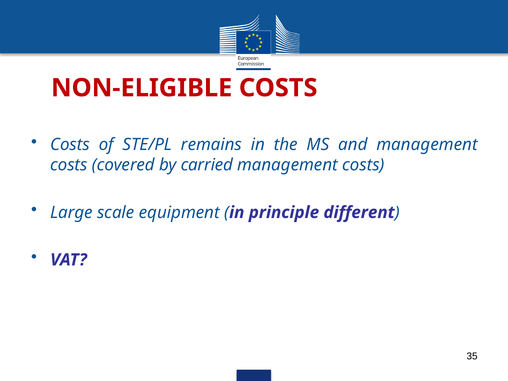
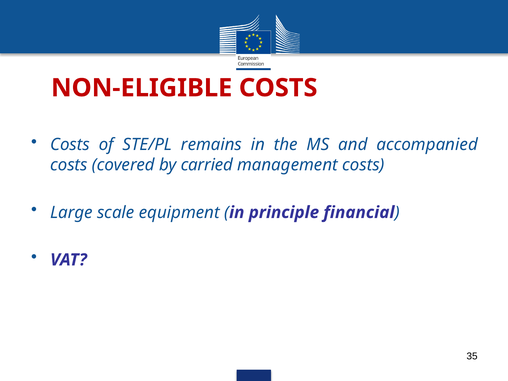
and management: management -> accompanied
different: different -> financial
